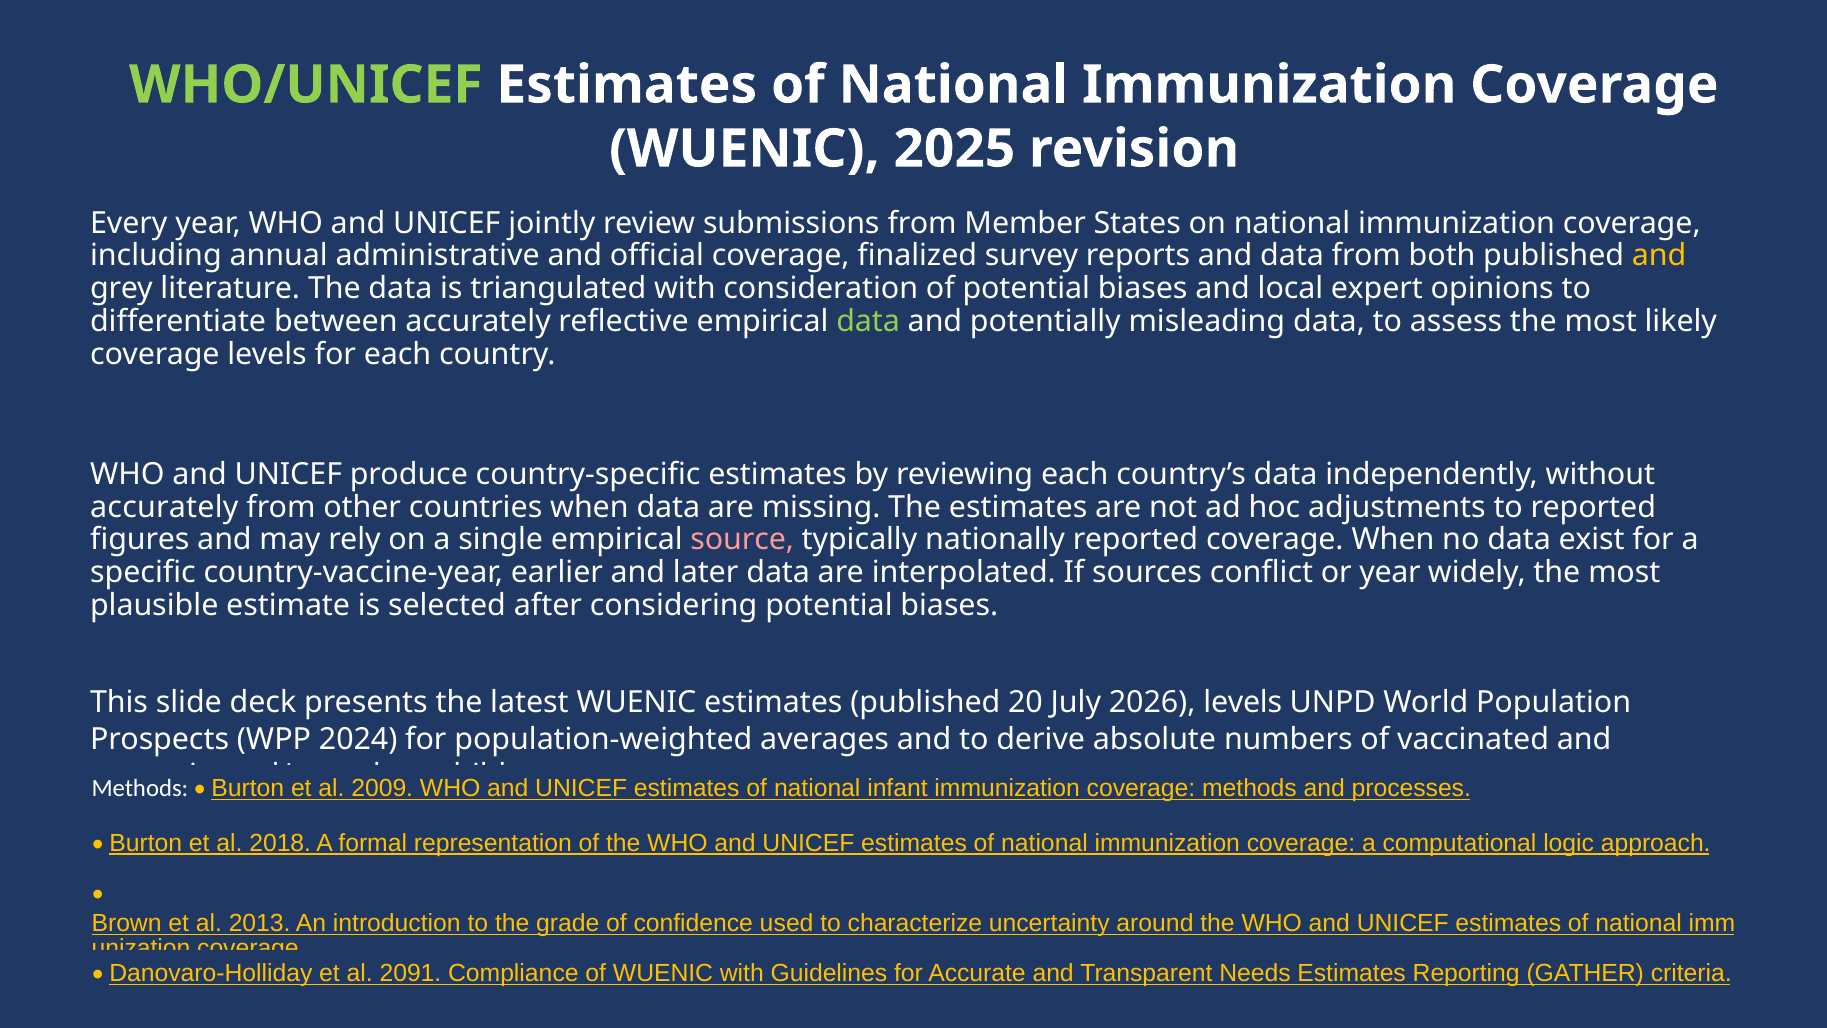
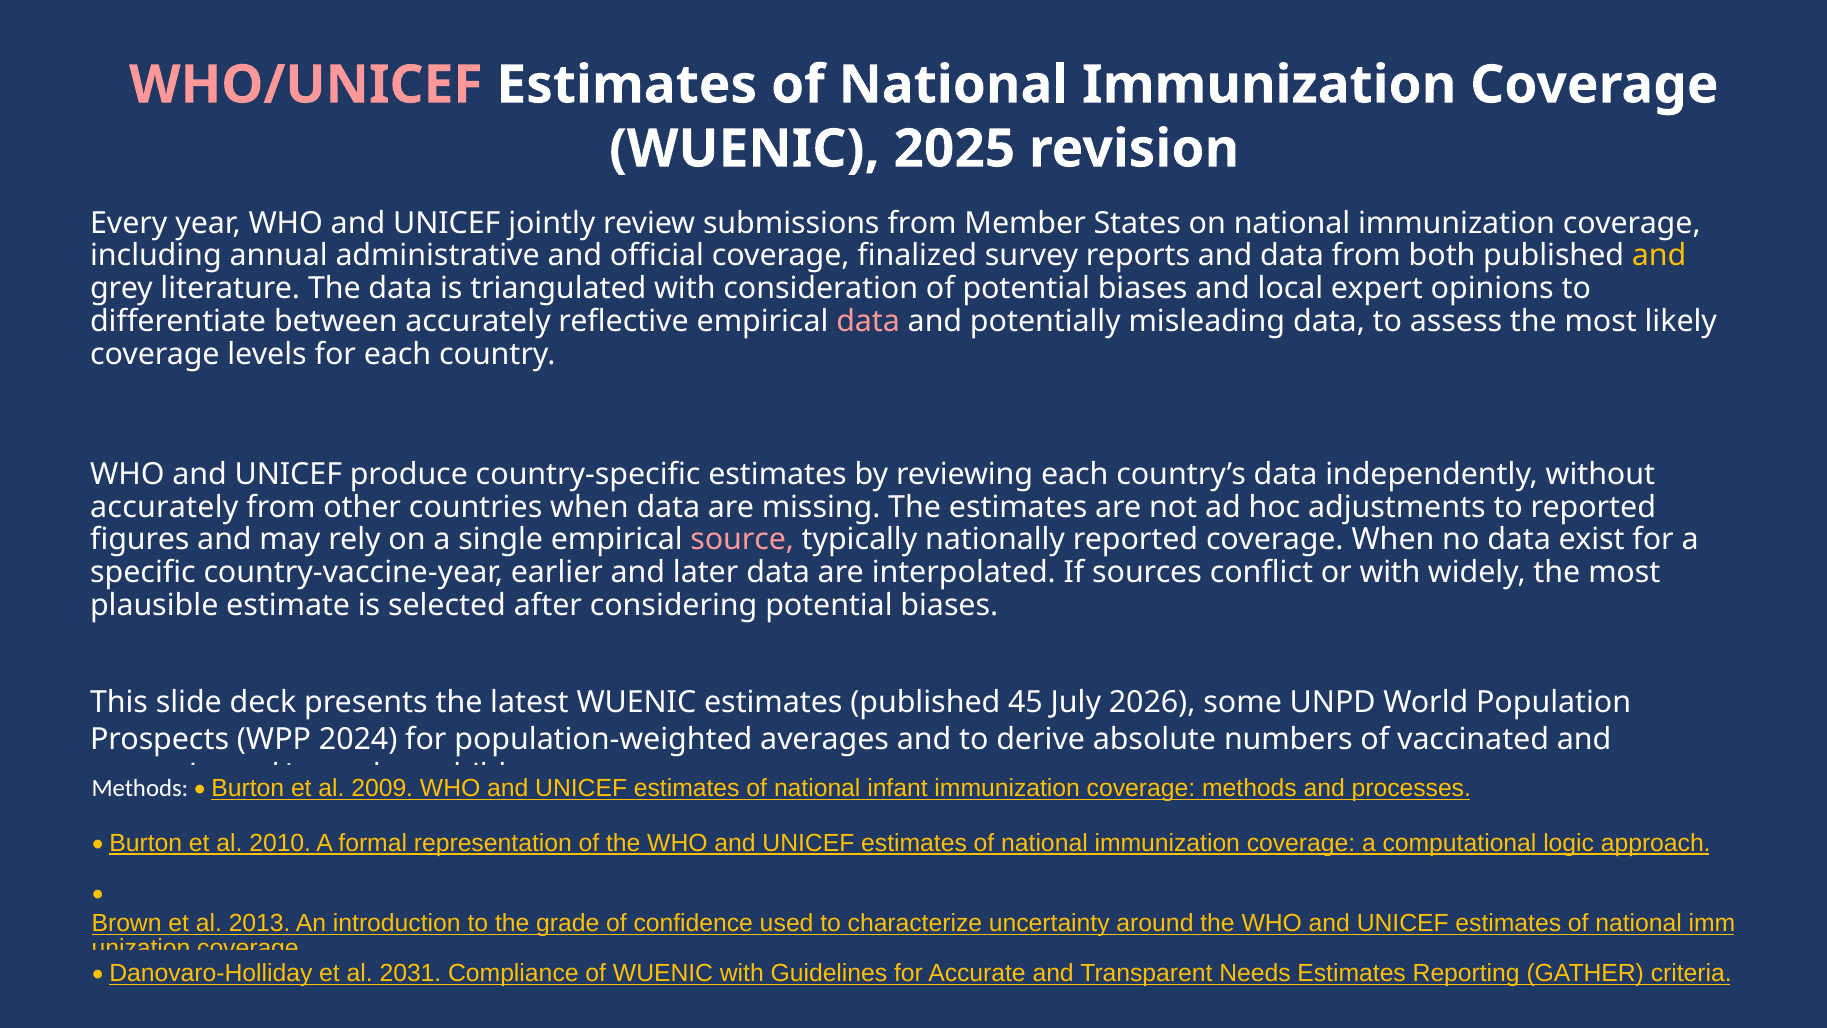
WHO/UNICEF colour: light green -> pink
data at (868, 322) colour: light green -> pink
or year: year -> with
20: 20 -> 45
2026 levels: levels -> some
2018: 2018 -> 2010
2091: 2091 -> 2031
